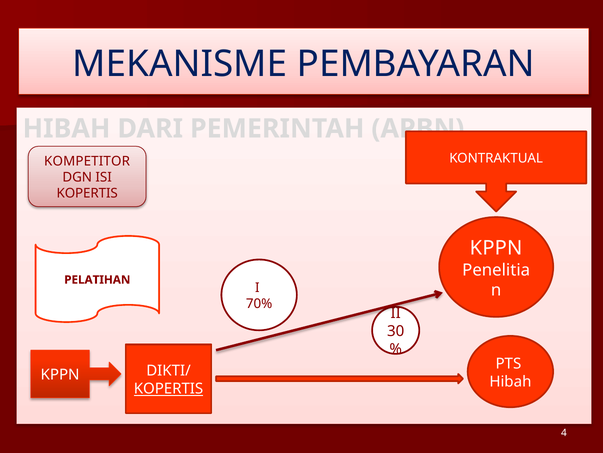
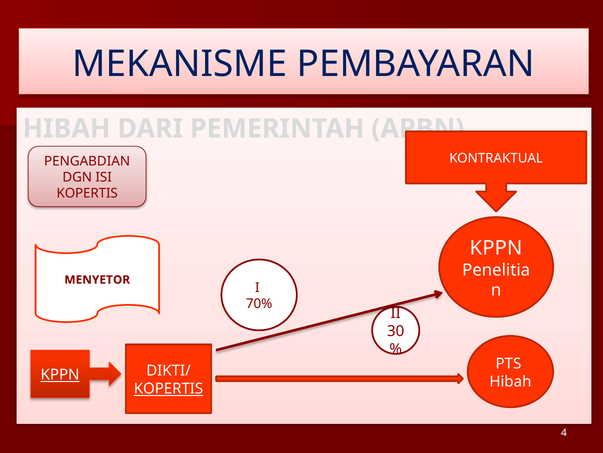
KOMPETITOR: KOMPETITOR -> PENGABDIAN
PELATIHAN: PELATIHAN -> MENYETOR
KPPN at (60, 374) underline: none -> present
